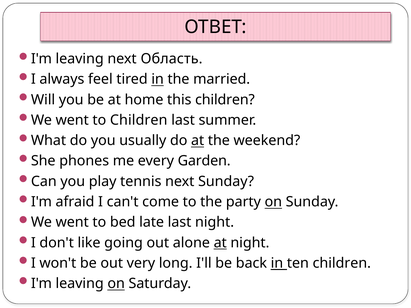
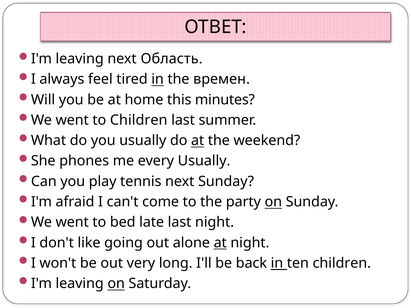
married: married -> времен
this children: children -> minutes
every Garden: Garden -> Usually
